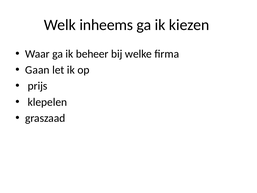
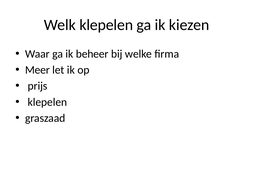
Welk inheems: inheems -> klepelen
Gaan: Gaan -> Meer
